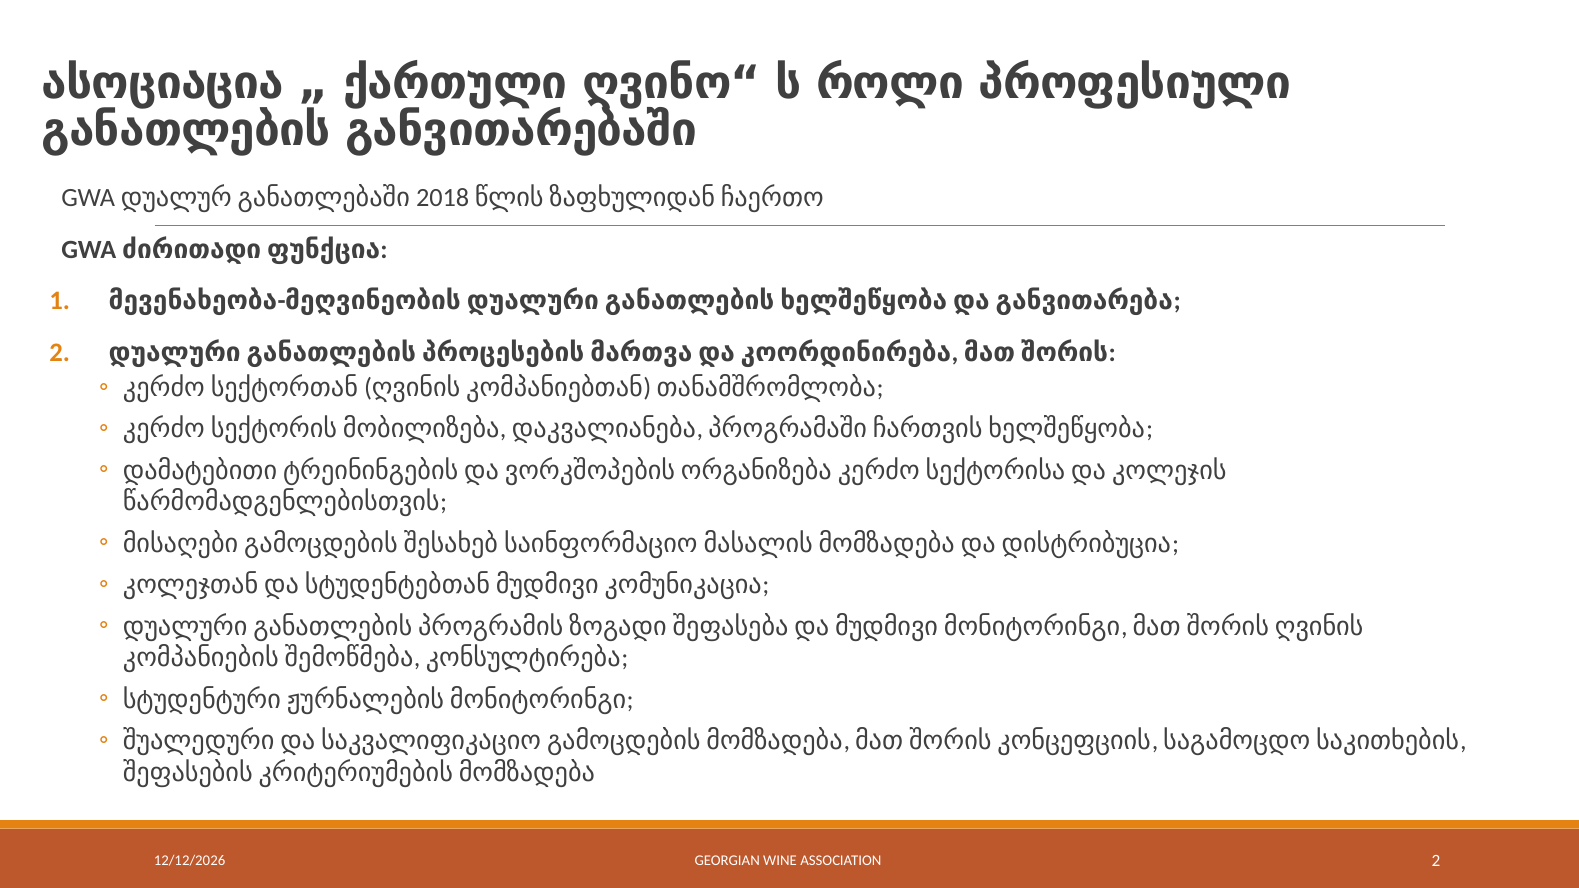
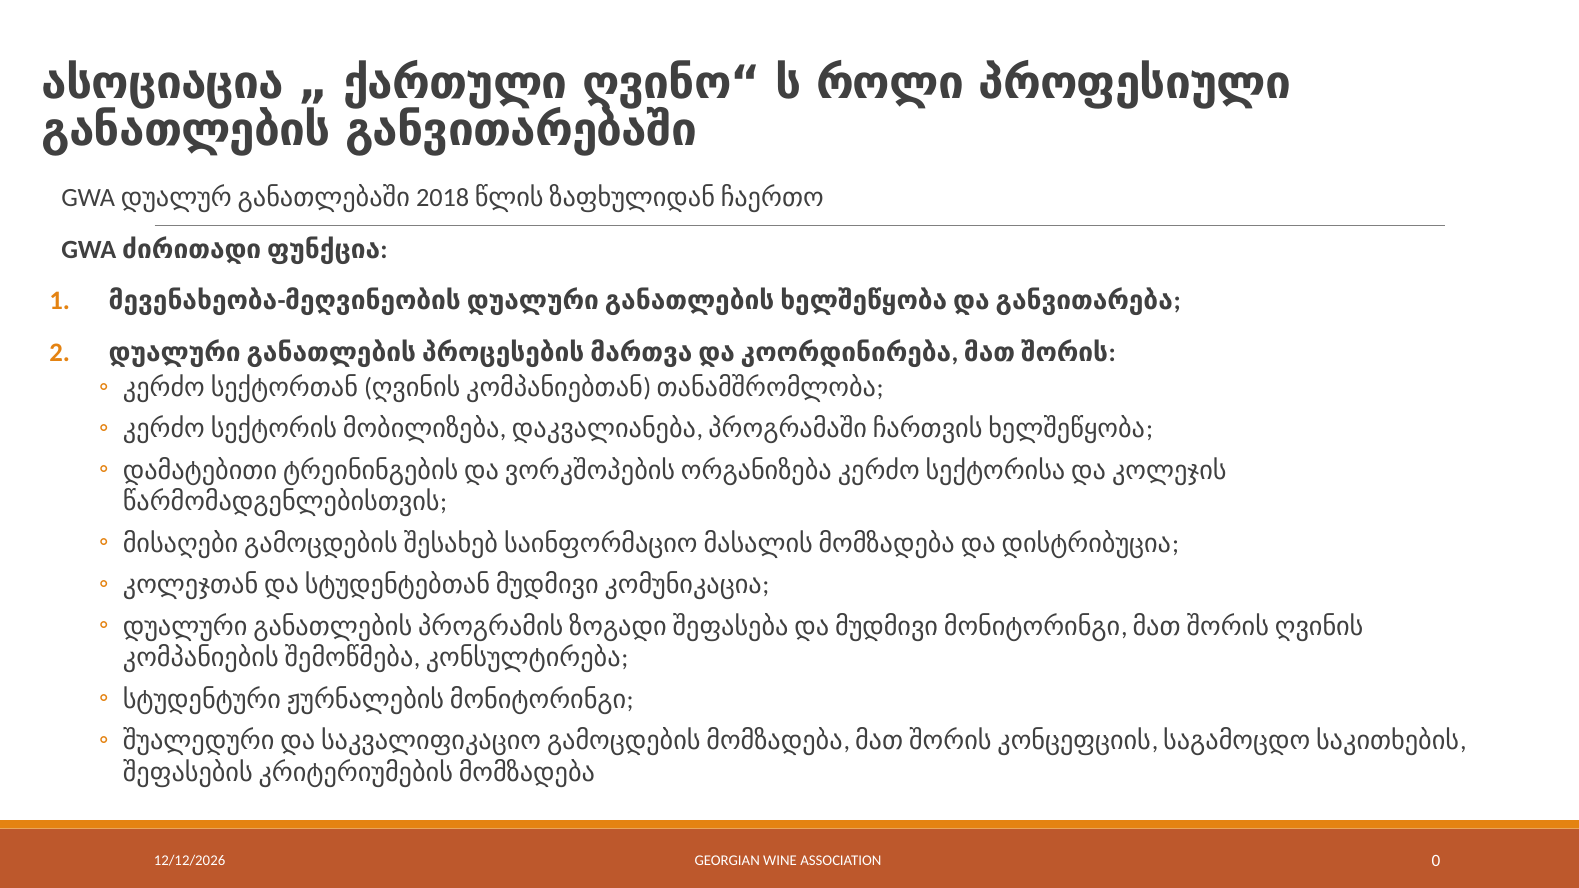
ASSOCIATION 2: 2 -> 0
